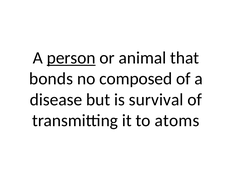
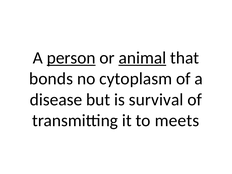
animal underline: none -> present
composed: composed -> cytoplasm
atoms: atoms -> meets
